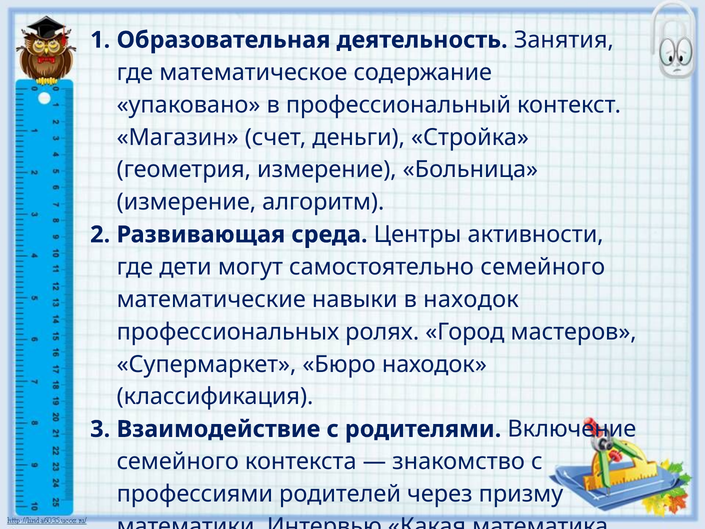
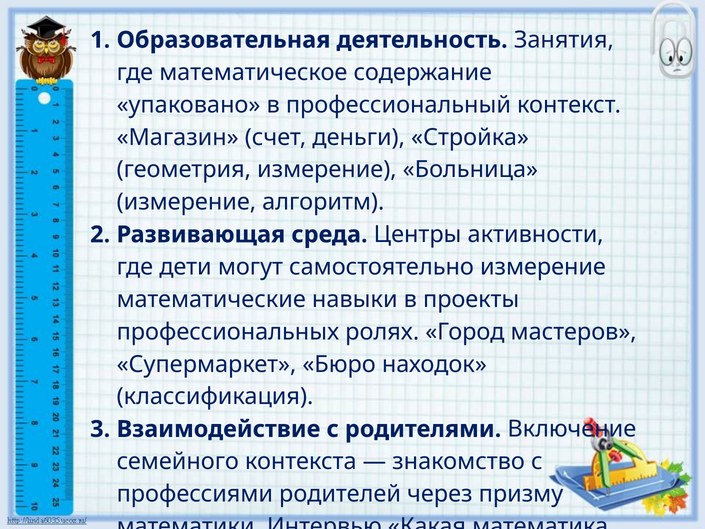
самостоятельно семейного: семейного -> измерение
в находок: находок -> проекты
